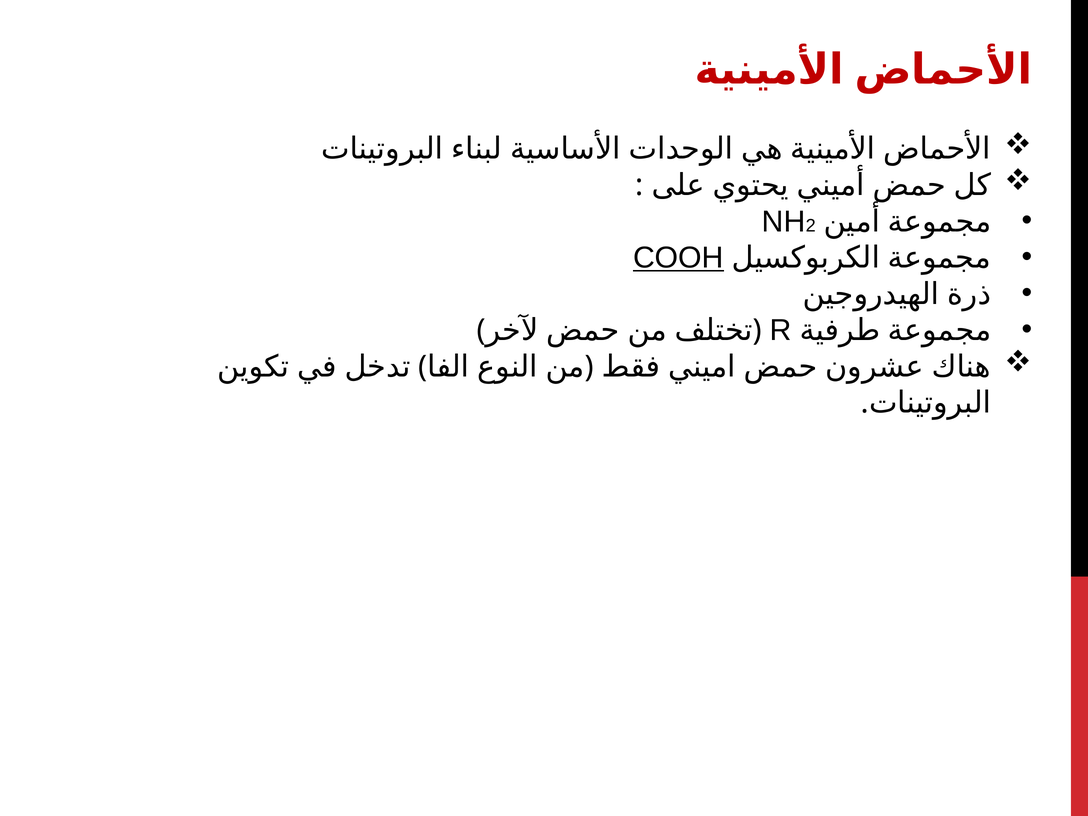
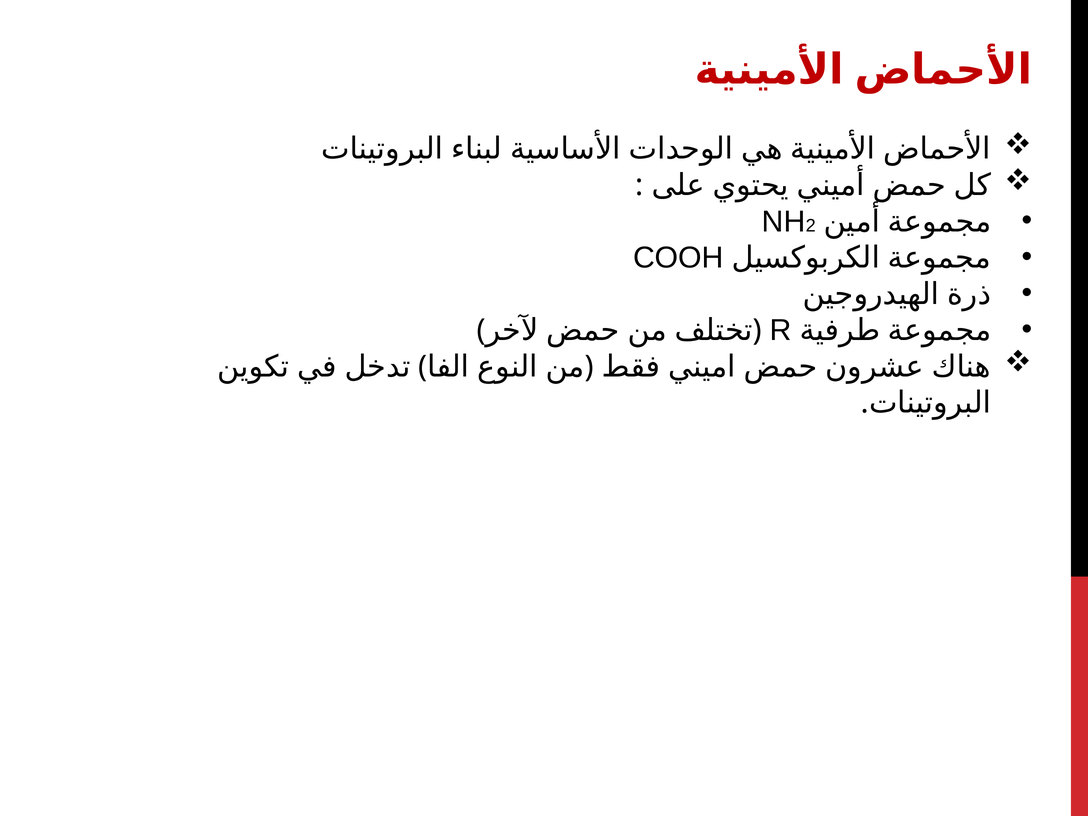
COOH underline: present -> none
